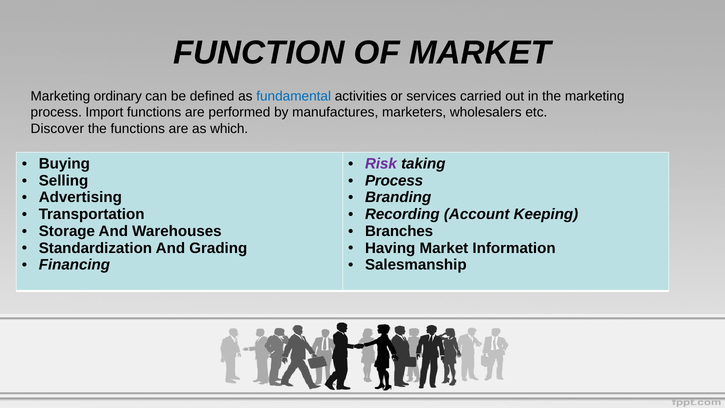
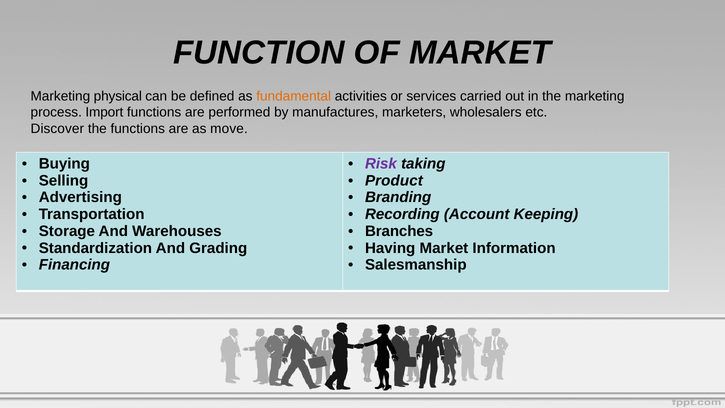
ordinary: ordinary -> physical
fundamental colour: blue -> orange
which: which -> move
Process at (394, 181): Process -> Product
